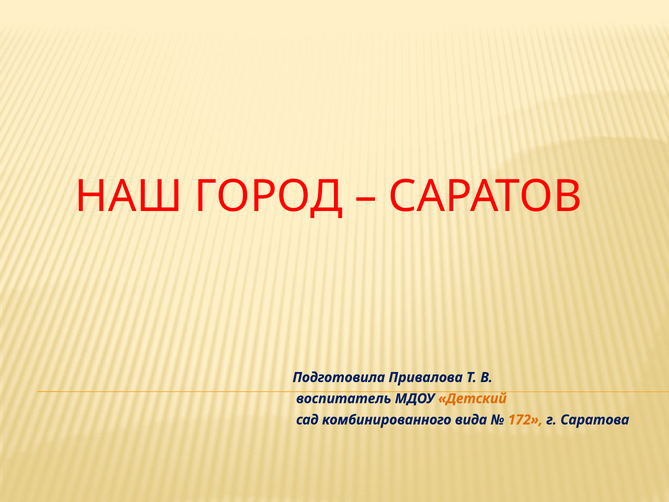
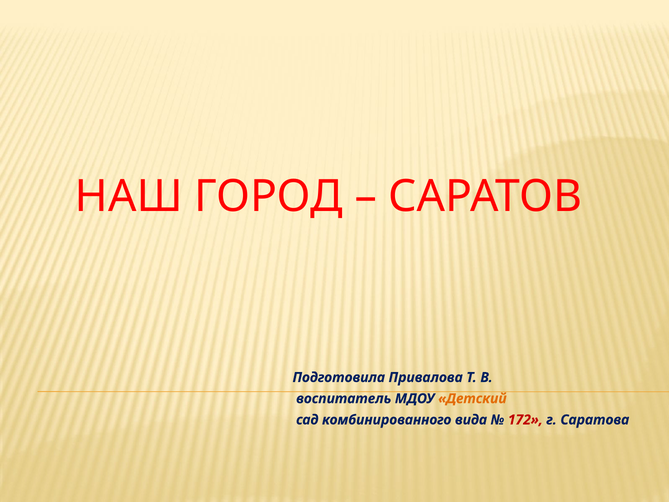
172 colour: orange -> red
